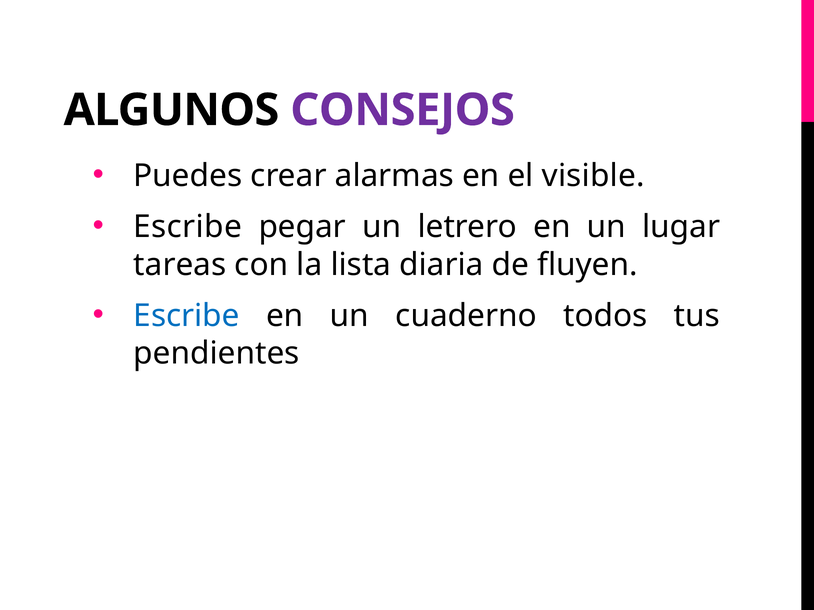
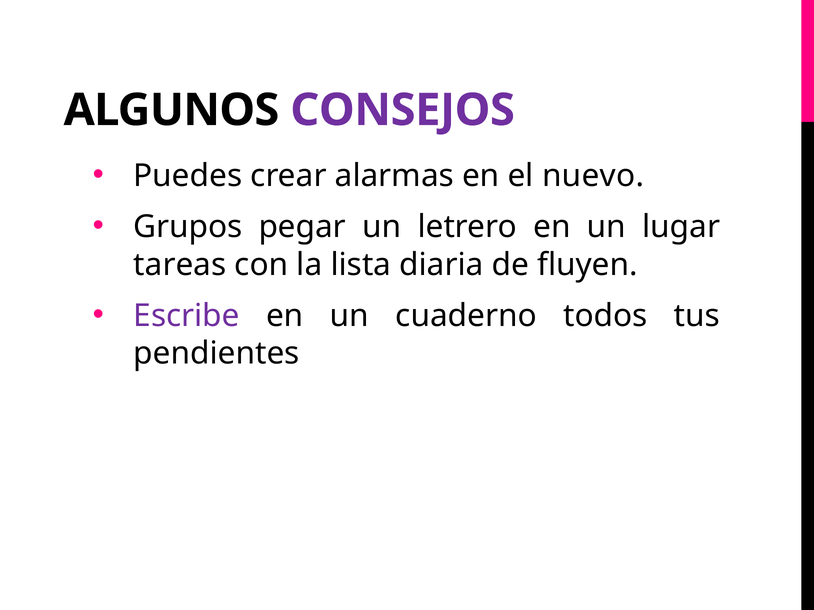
visible: visible -> nuevo
Escribe at (188, 227): Escribe -> Grupos
Escribe at (187, 316) colour: blue -> purple
